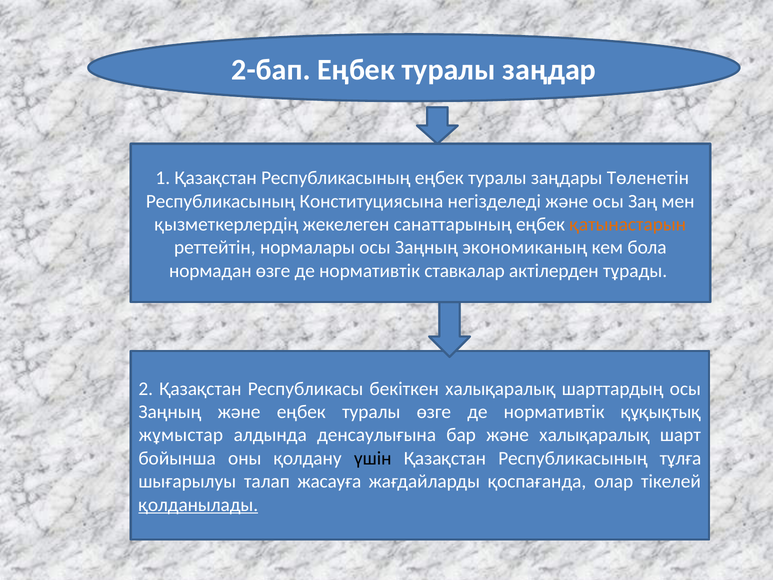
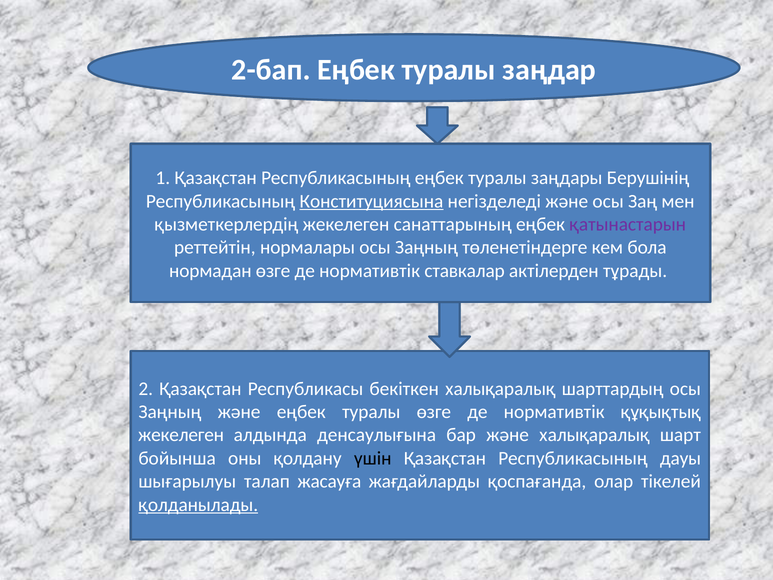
Төленетін: Төленетін -> Берушiнiң
Конституциясына underline: none -> present
қатынастарын colour: orange -> purple
экономиканың: экономиканың -> төленетіндерге
жұмыстар at (181, 435): жұмыстар -> жекелеген
тұлға: тұлға -> дауы
